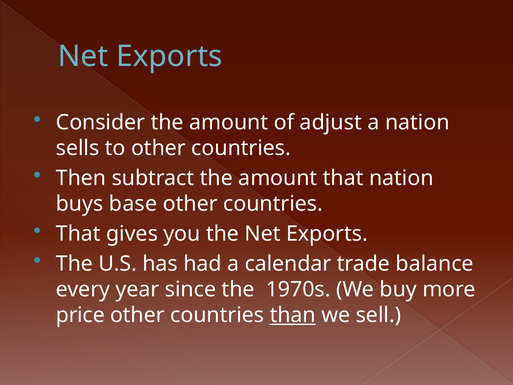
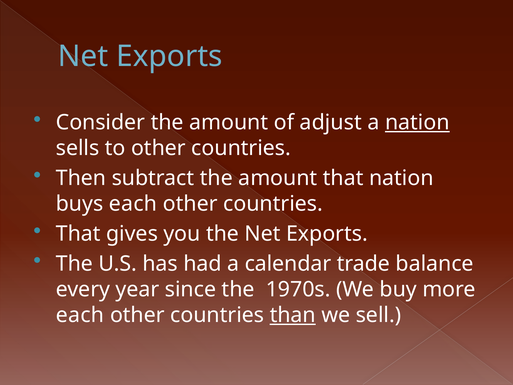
nation at (417, 122) underline: none -> present
buys base: base -> each
price at (80, 315): price -> each
